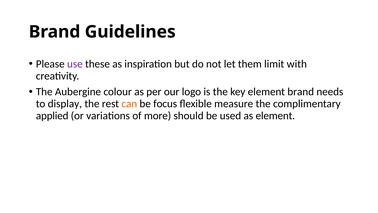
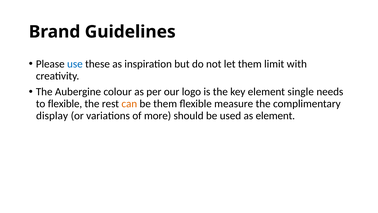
use colour: purple -> blue
element brand: brand -> single
to display: display -> flexible
be focus: focus -> them
applied: applied -> display
